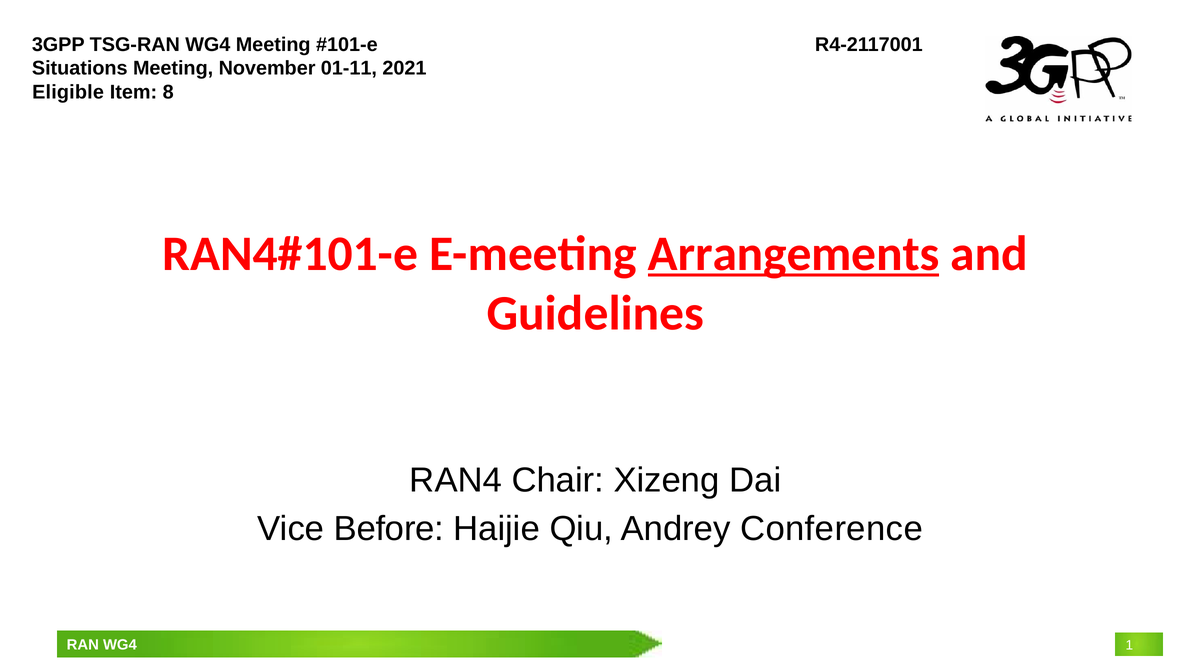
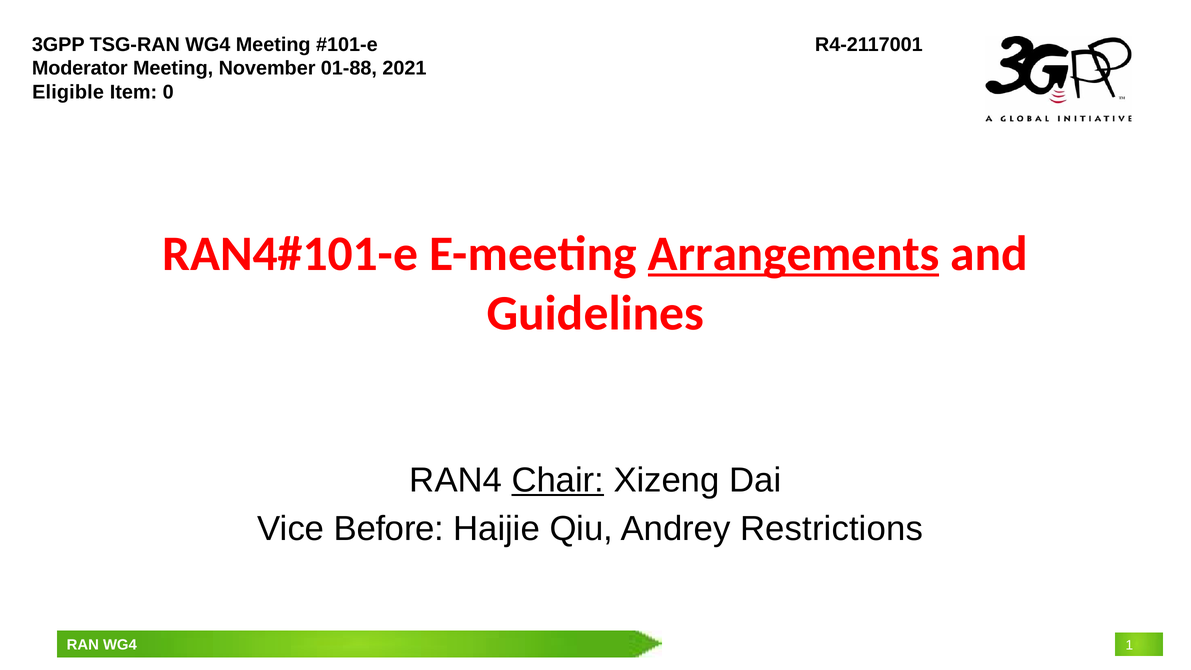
Situations: Situations -> Moderator
01-11: 01-11 -> 01-88
8: 8 -> 0
Chair underline: none -> present
Conference: Conference -> Restrictions
